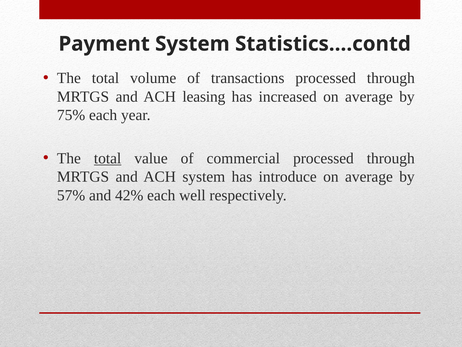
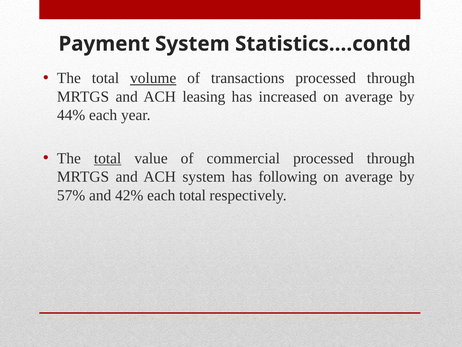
volume underline: none -> present
75%: 75% -> 44%
introduce: introduce -> following
each well: well -> total
